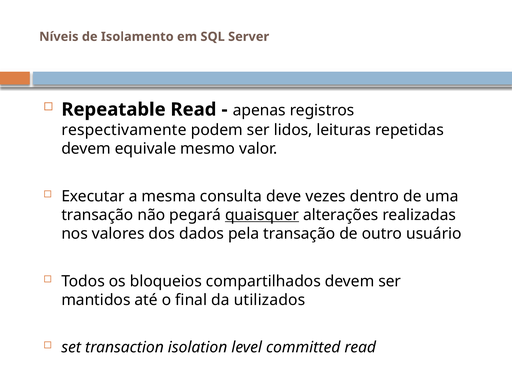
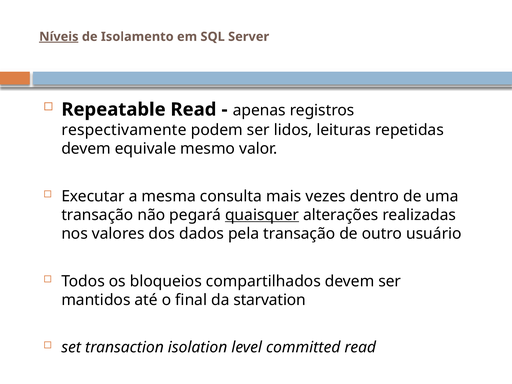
Níveis underline: none -> present
deve: deve -> mais
utilizados: utilizados -> starvation
